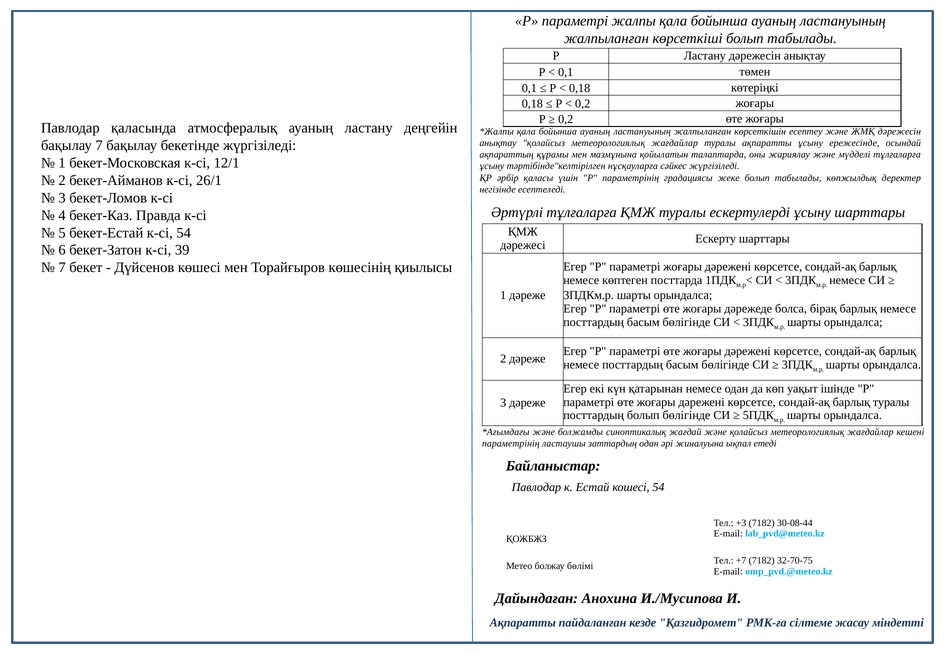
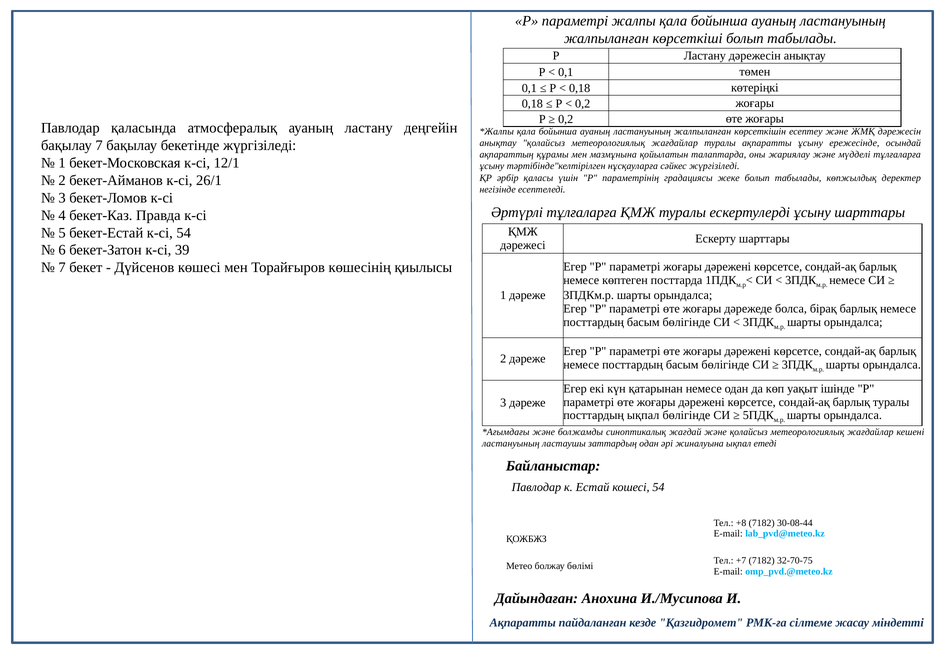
посттардың болып: болып -> ықпал
параметрінің at (511, 444): параметрінің -> ластануының
+3: +3 -> +8
